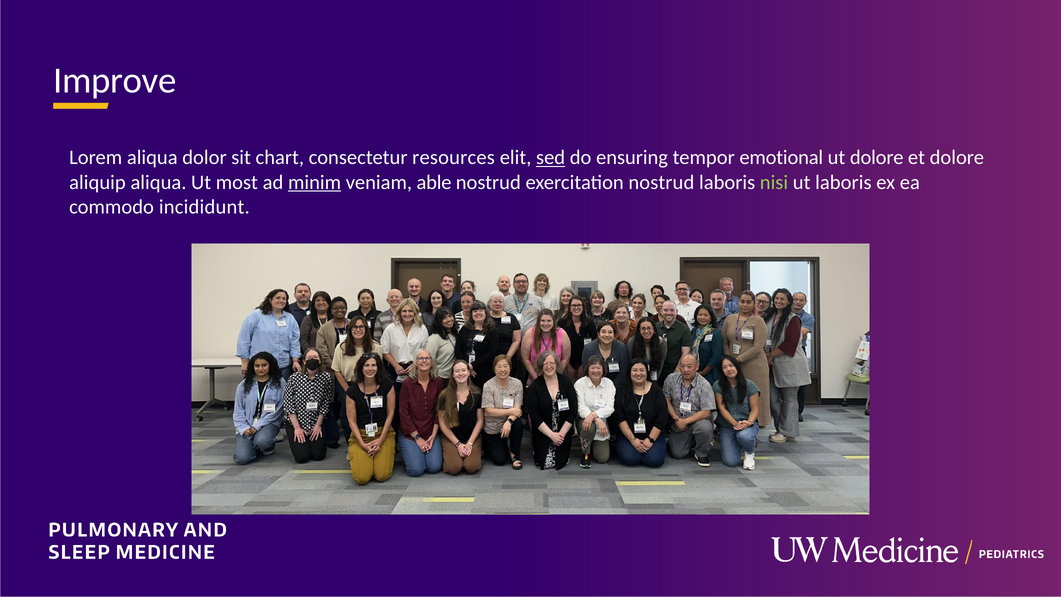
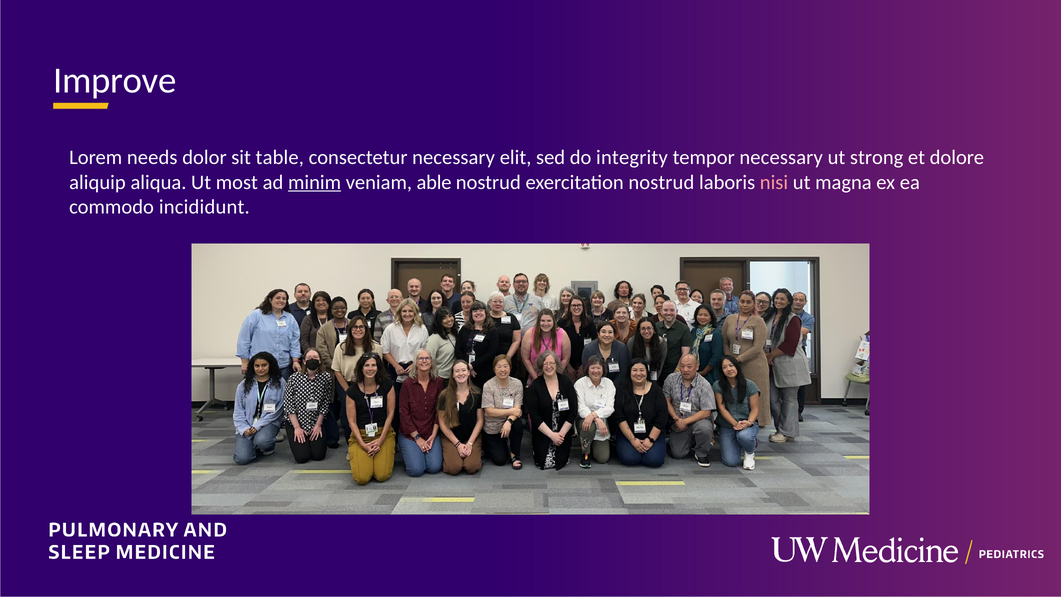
Lorem aliqua: aliqua -> needs
chart: chart -> table
consectetur resources: resources -> necessary
sed underline: present -> none
ensuring: ensuring -> integrity
tempor emotional: emotional -> necessary
ut dolore: dolore -> strong
nisi colour: light green -> pink
ut laboris: laboris -> magna
